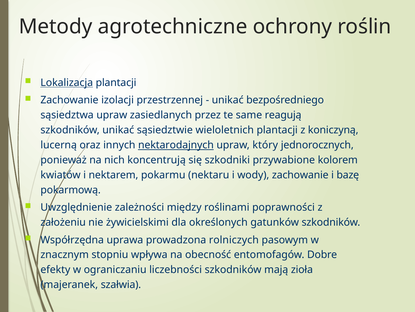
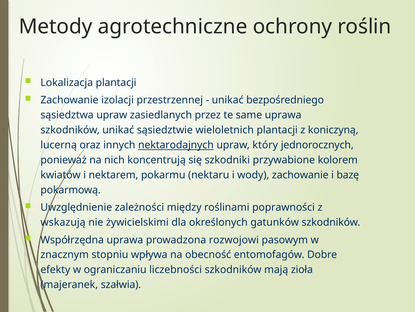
Lokalizacja underline: present -> none
same reagują: reagują -> uprawa
założeniu: założeniu -> wskazują
rolniczych: rolniczych -> rozwojowi
